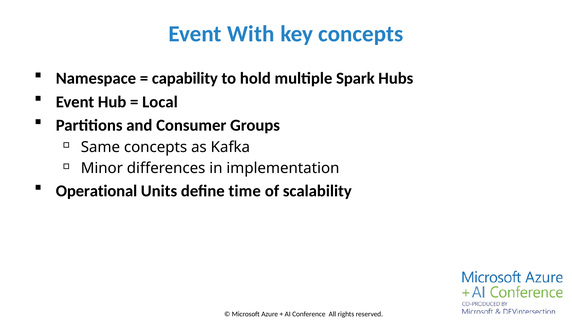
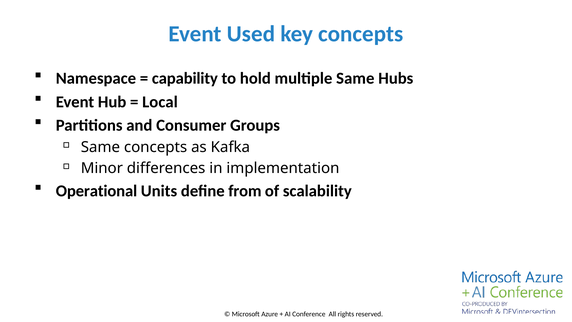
With: With -> Used
multiple Spark: Spark -> Same
time: time -> from
